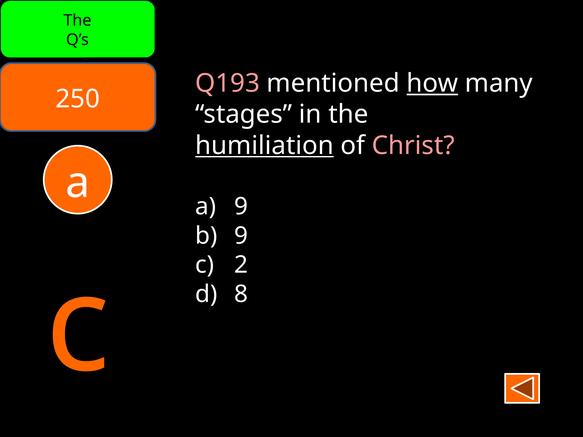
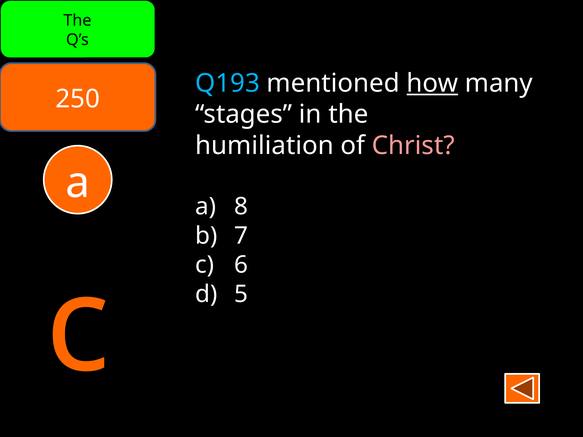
Q193 colour: pink -> light blue
humiliation underline: present -> none
a 9: 9 -> 8
9 at (241, 236): 9 -> 7
2: 2 -> 6
8: 8 -> 5
